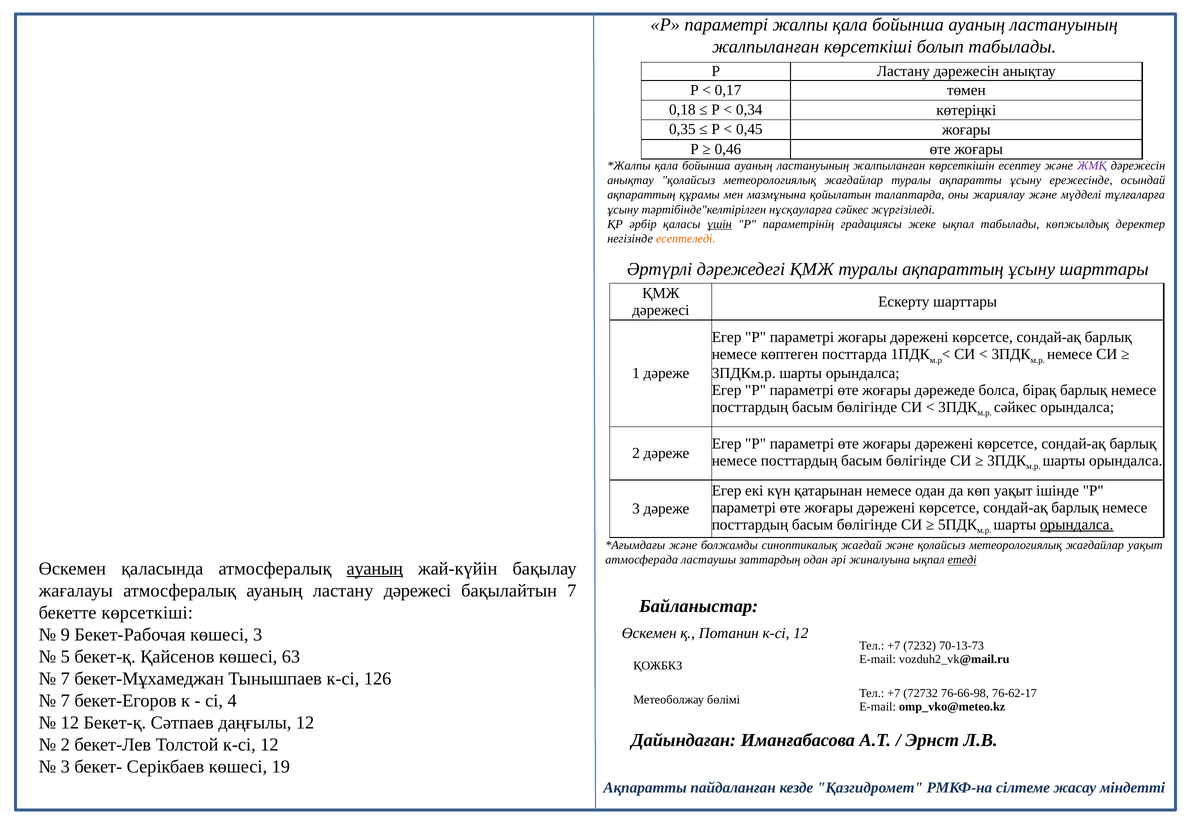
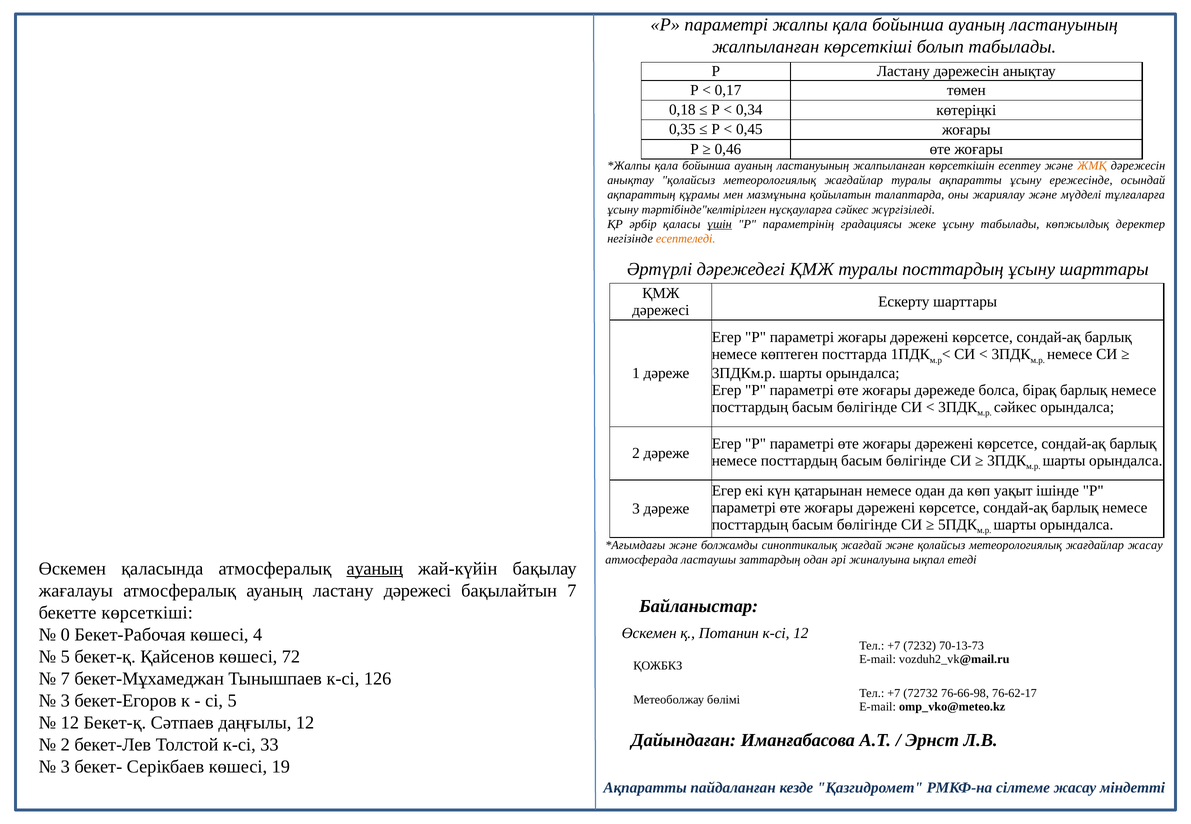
ЖМҚ colour: purple -> orange
жеке ықпал: ықпал -> ұсыну
туралы ақпараттың: ақпараттың -> посттардың
орындалса at (1077, 525) underline: present -> none
жағдайлар уақыт: уақыт -> жасау
етеді underline: present -> none
9: 9 -> 0
көшесі 3: 3 -> 4
63: 63 -> 72
7 at (65, 701): 7 -> 3
сі 4: 4 -> 5
Толстой к-сі 12: 12 -> 33
